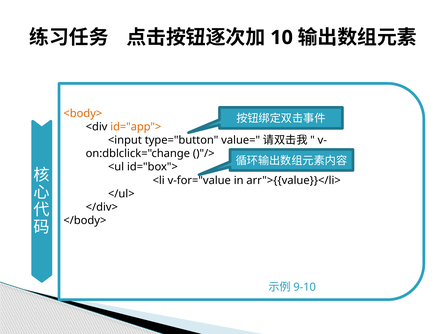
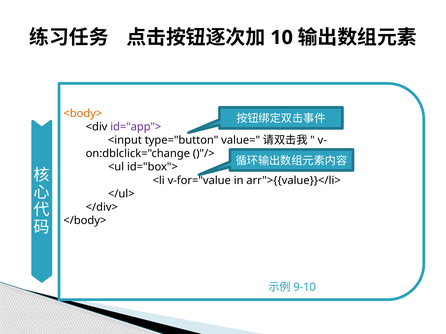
id="app"> colour: orange -> purple
